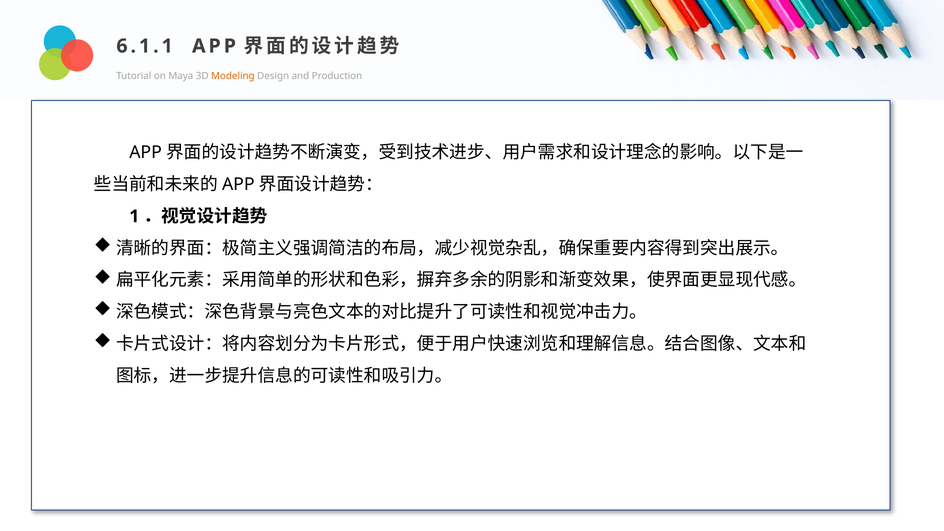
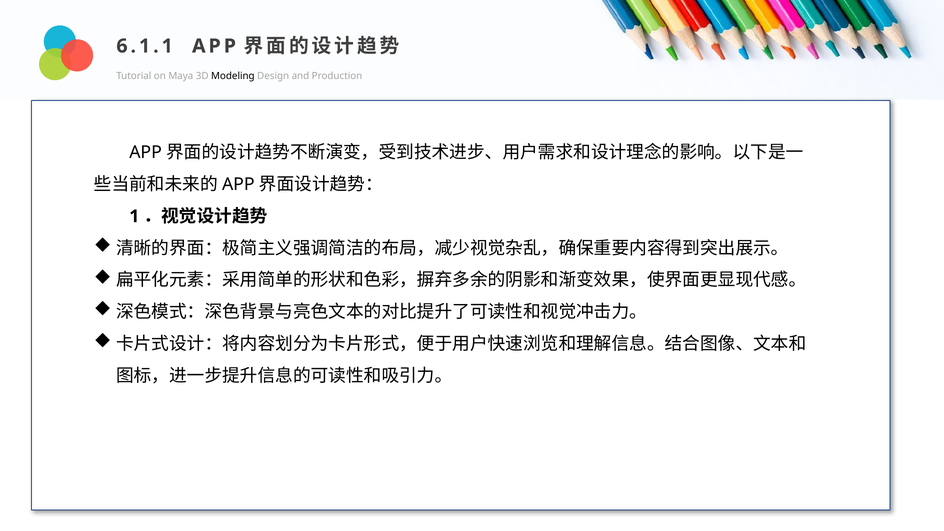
Modeling colour: orange -> black
